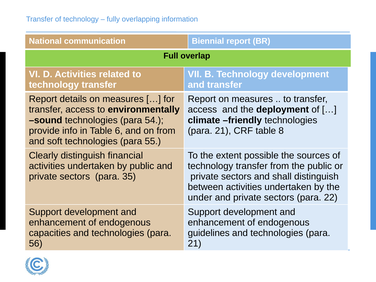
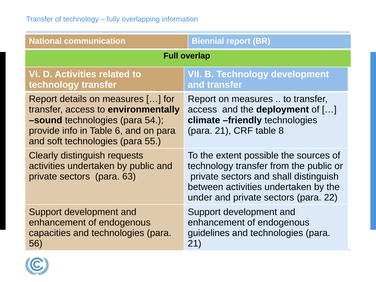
on from: from -> para
financial: financial -> requests
35: 35 -> 63
